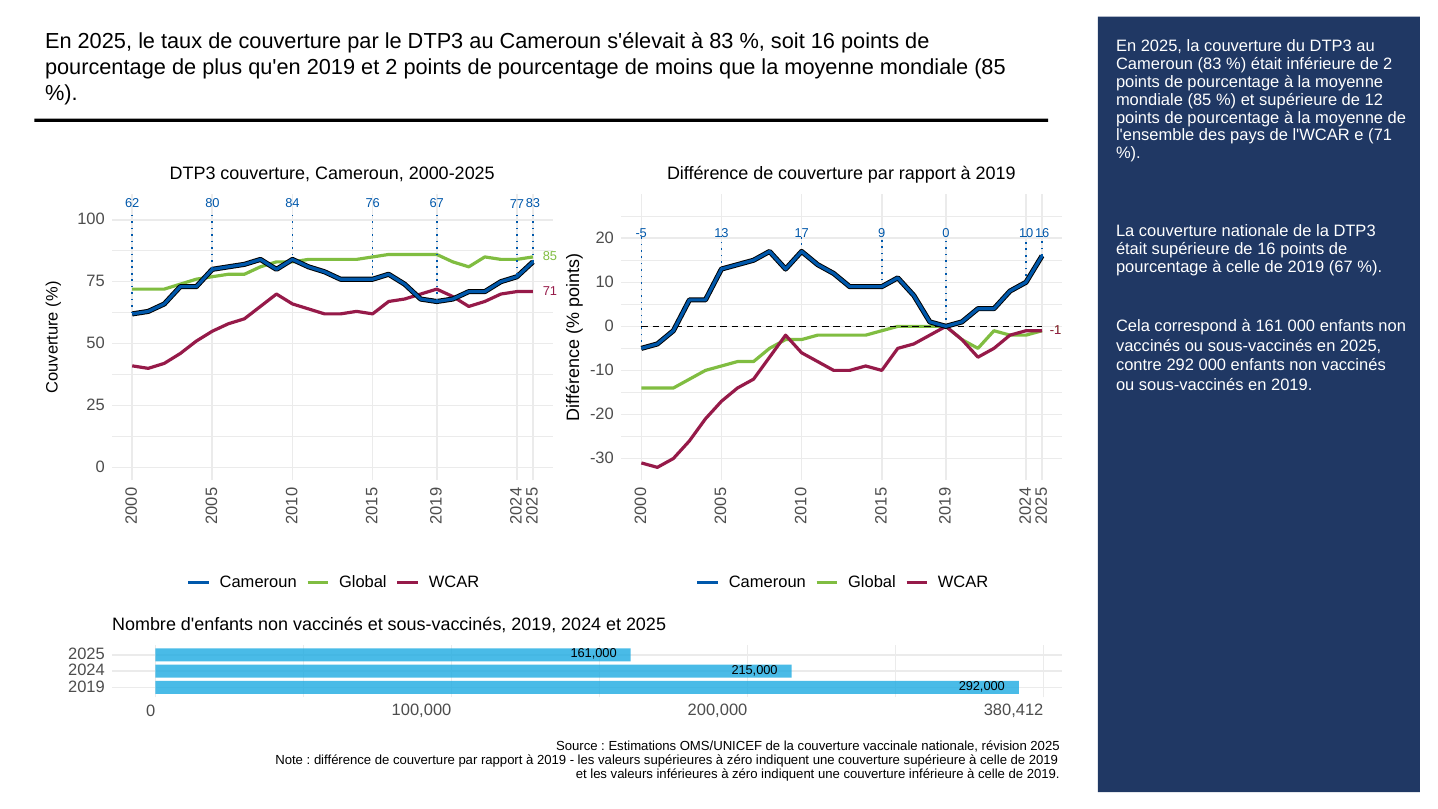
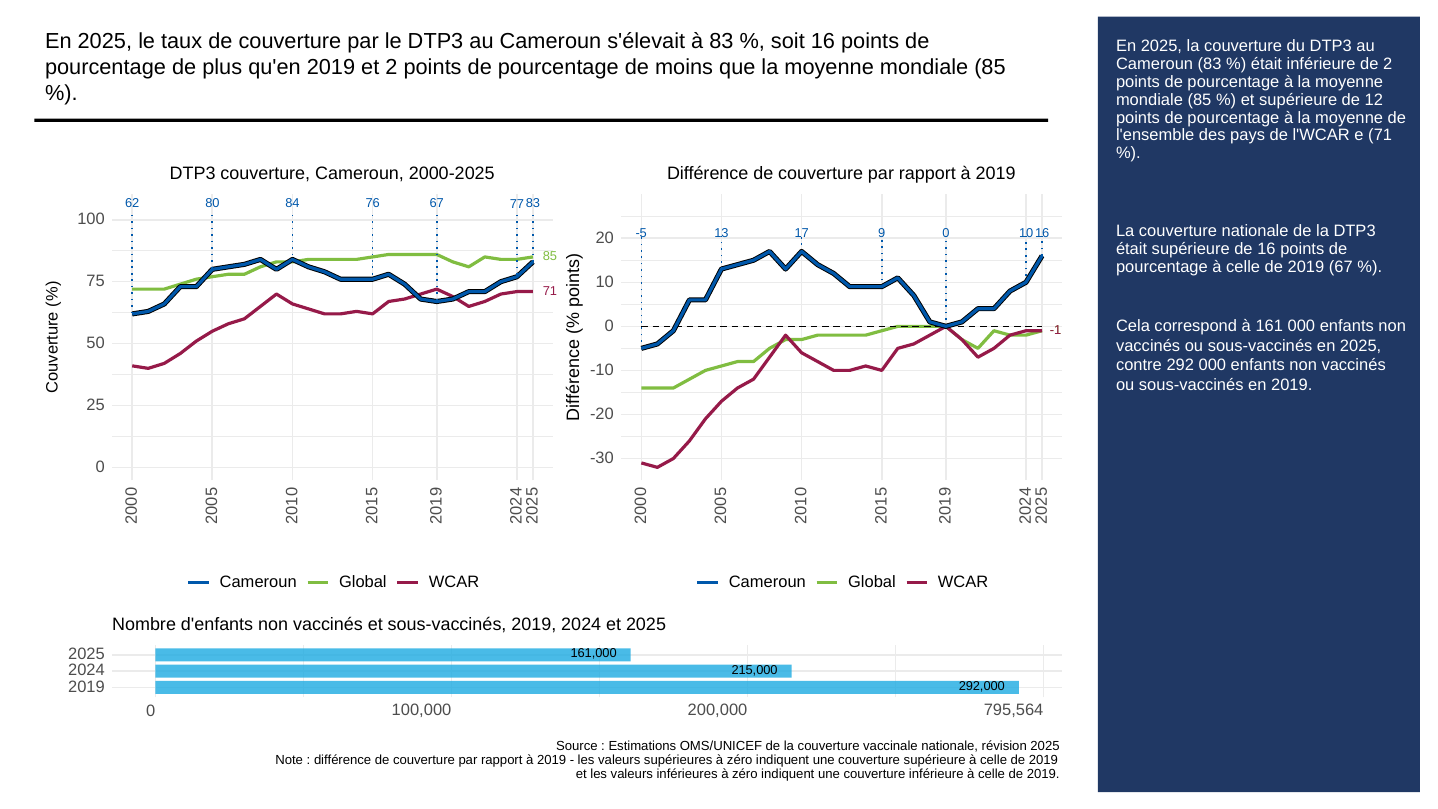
380,412: 380,412 -> 795,564
